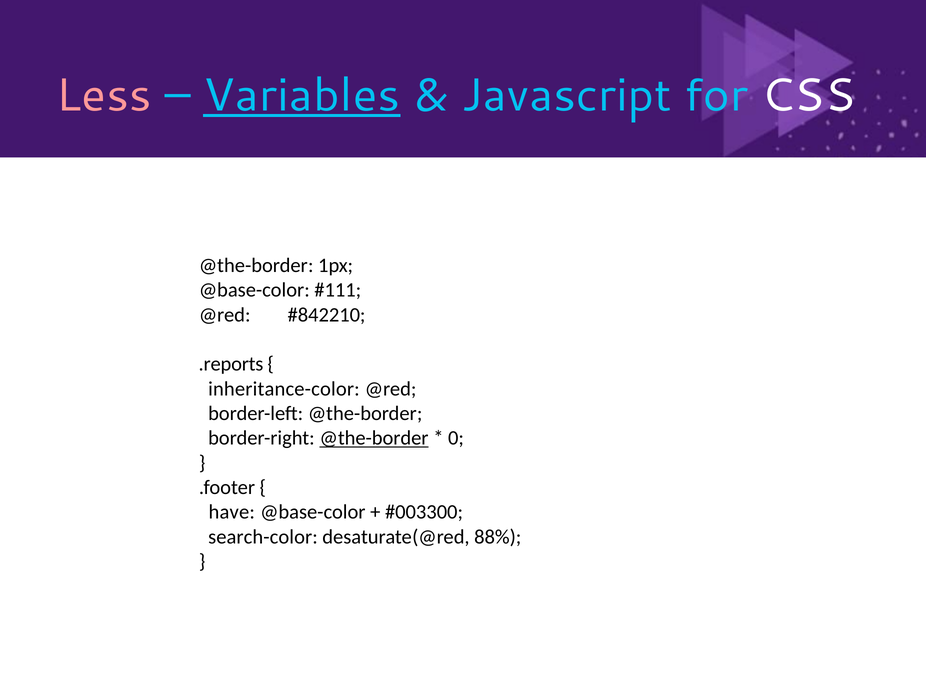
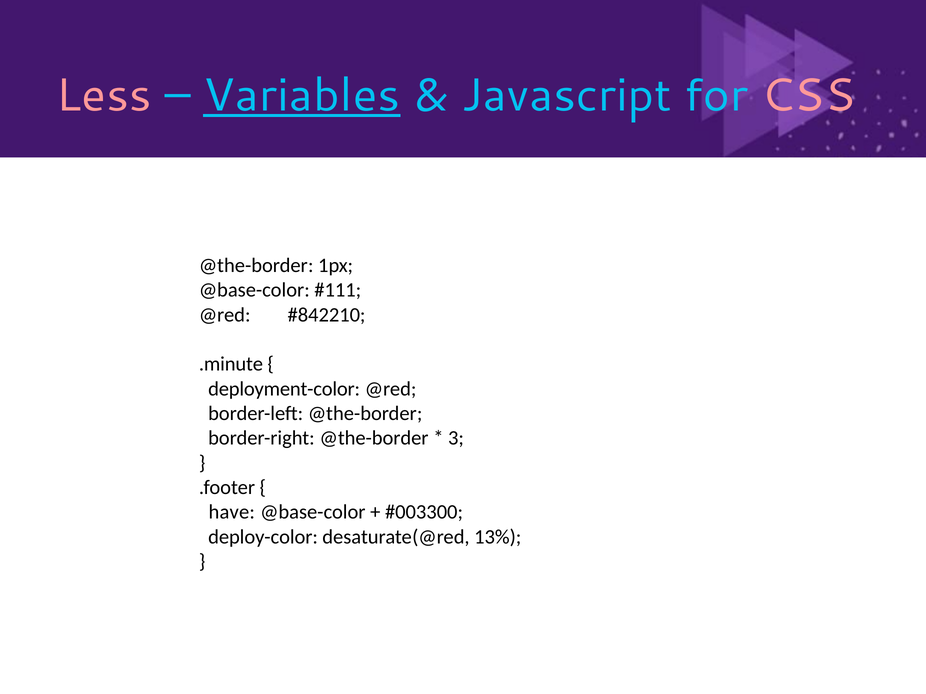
CSS colour: white -> pink
.reports: .reports -> .minute
inheritance-color: inheritance-color -> deployment-color
@the-border at (374, 438) underline: present -> none
0: 0 -> 3
search-color: search-color -> deploy-color
88%: 88% -> 13%
